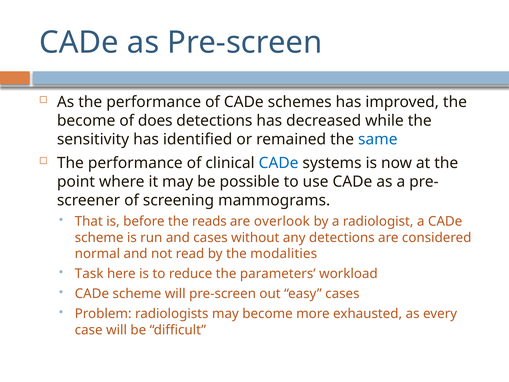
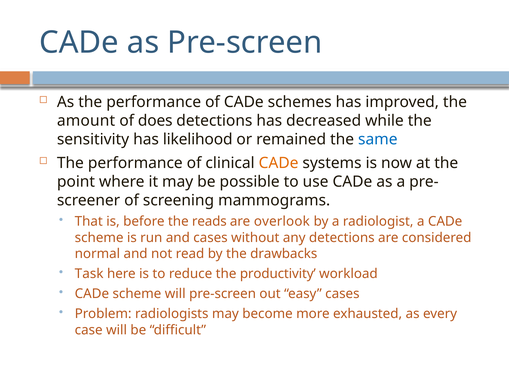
become at (86, 121): become -> amount
identified: identified -> likelihood
CADe at (279, 163) colour: blue -> orange
modalities: modalities -> drawbacks
parameters: parameters -> productivity
